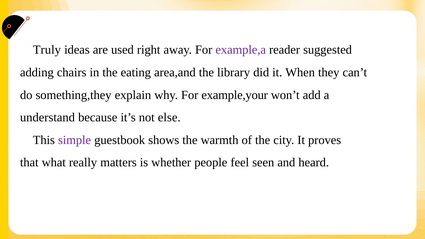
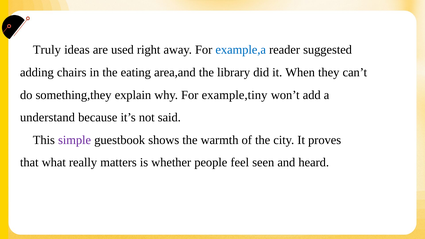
example,a colour: purple -> blue
example,your: example,your -> example,tiny
else: else -> said
